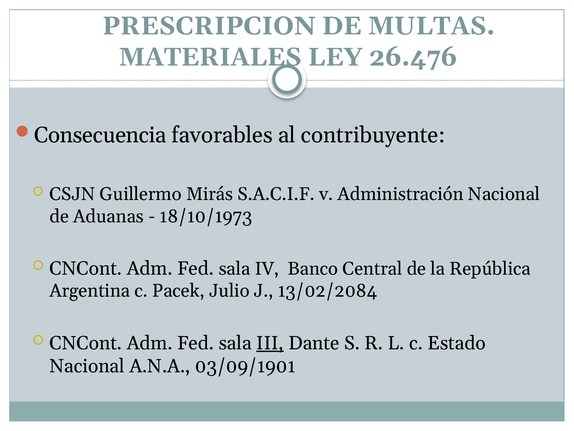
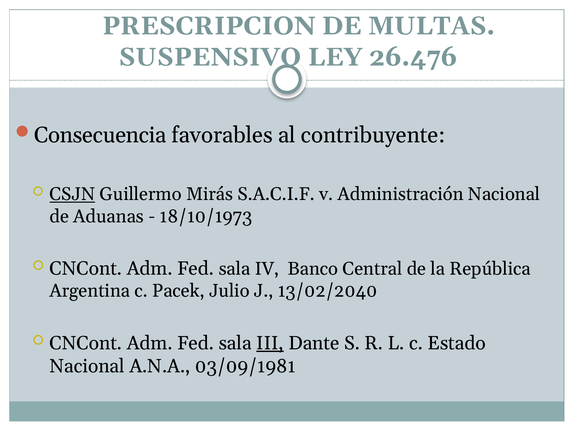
MATERIALES: MATERIALES -> SUSPENSIVO
CSJN underline: none -> present
13/02/2084: 13/02/2084 -> 13/02/2040
03/09/1901: 03/09/1901 -> 03/09/1981
